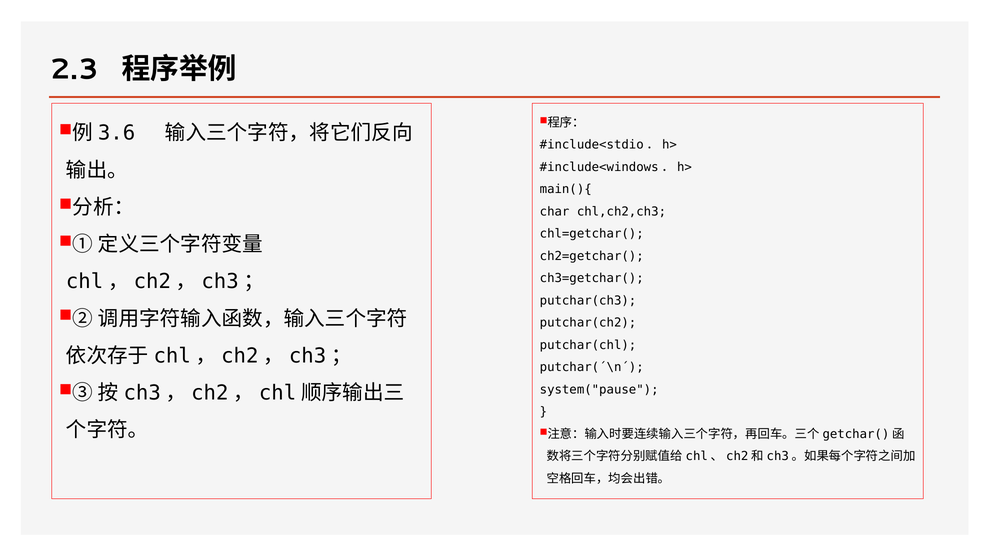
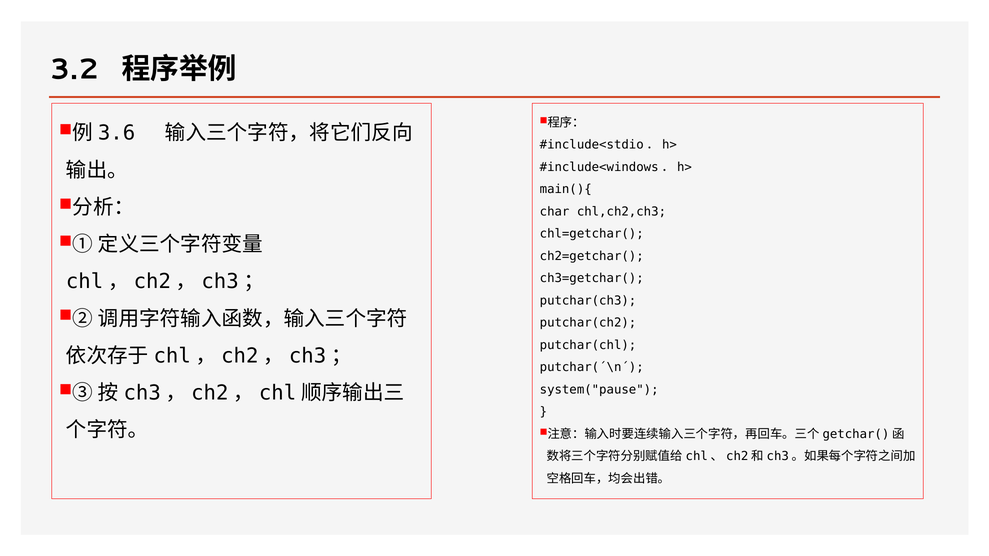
2.3: 2.3 -> 3.2
